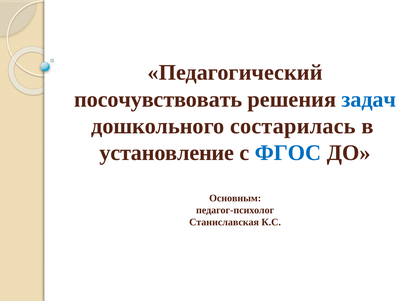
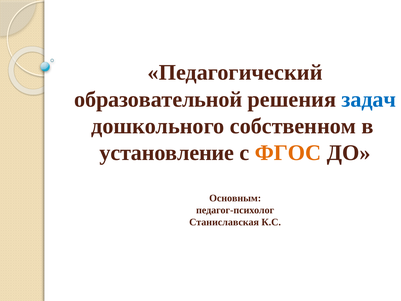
посочувствовать: посочувствовать -> образовательной
состарилась: состарилась -> собственном
ФГОС colour: blue -> orange
